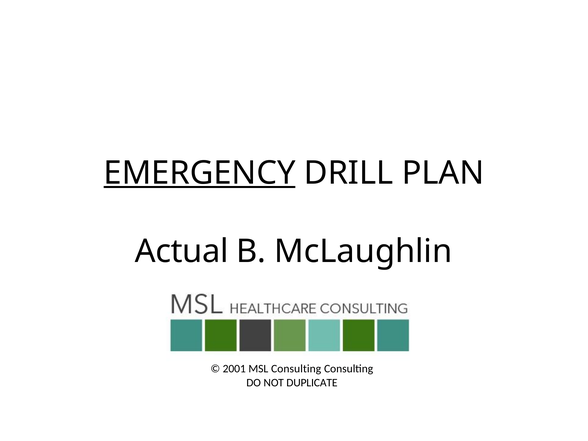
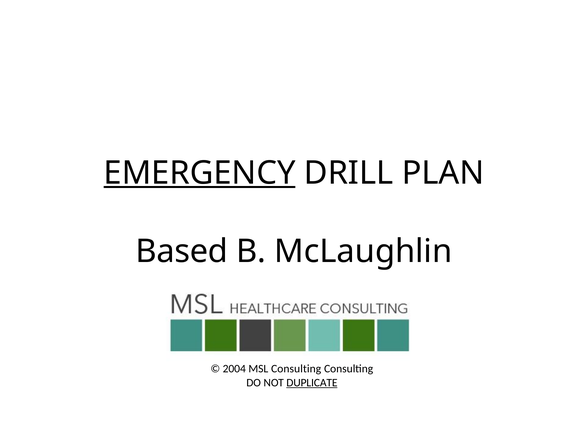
Actual: Actual -> Based
2001: 2001 -> 2004
DUPLICATE underline: none -> present
